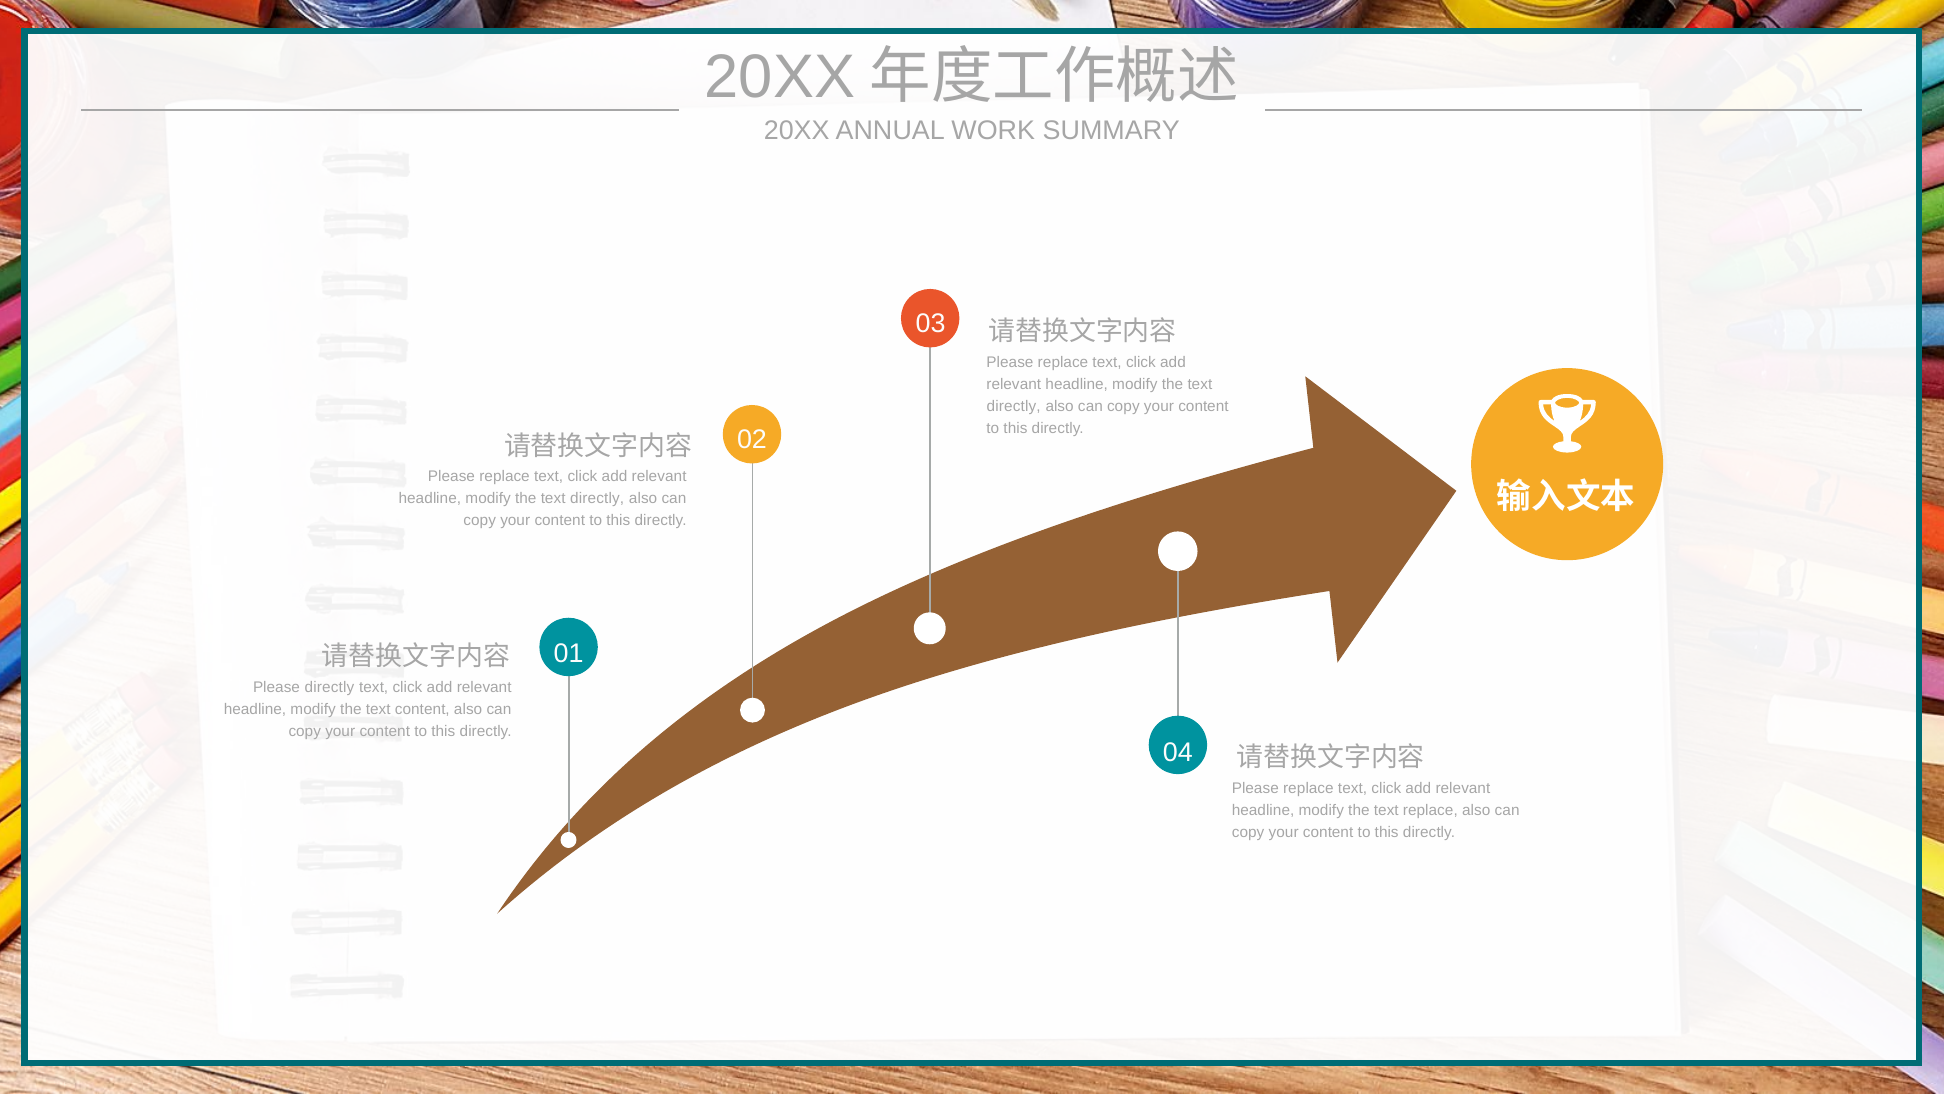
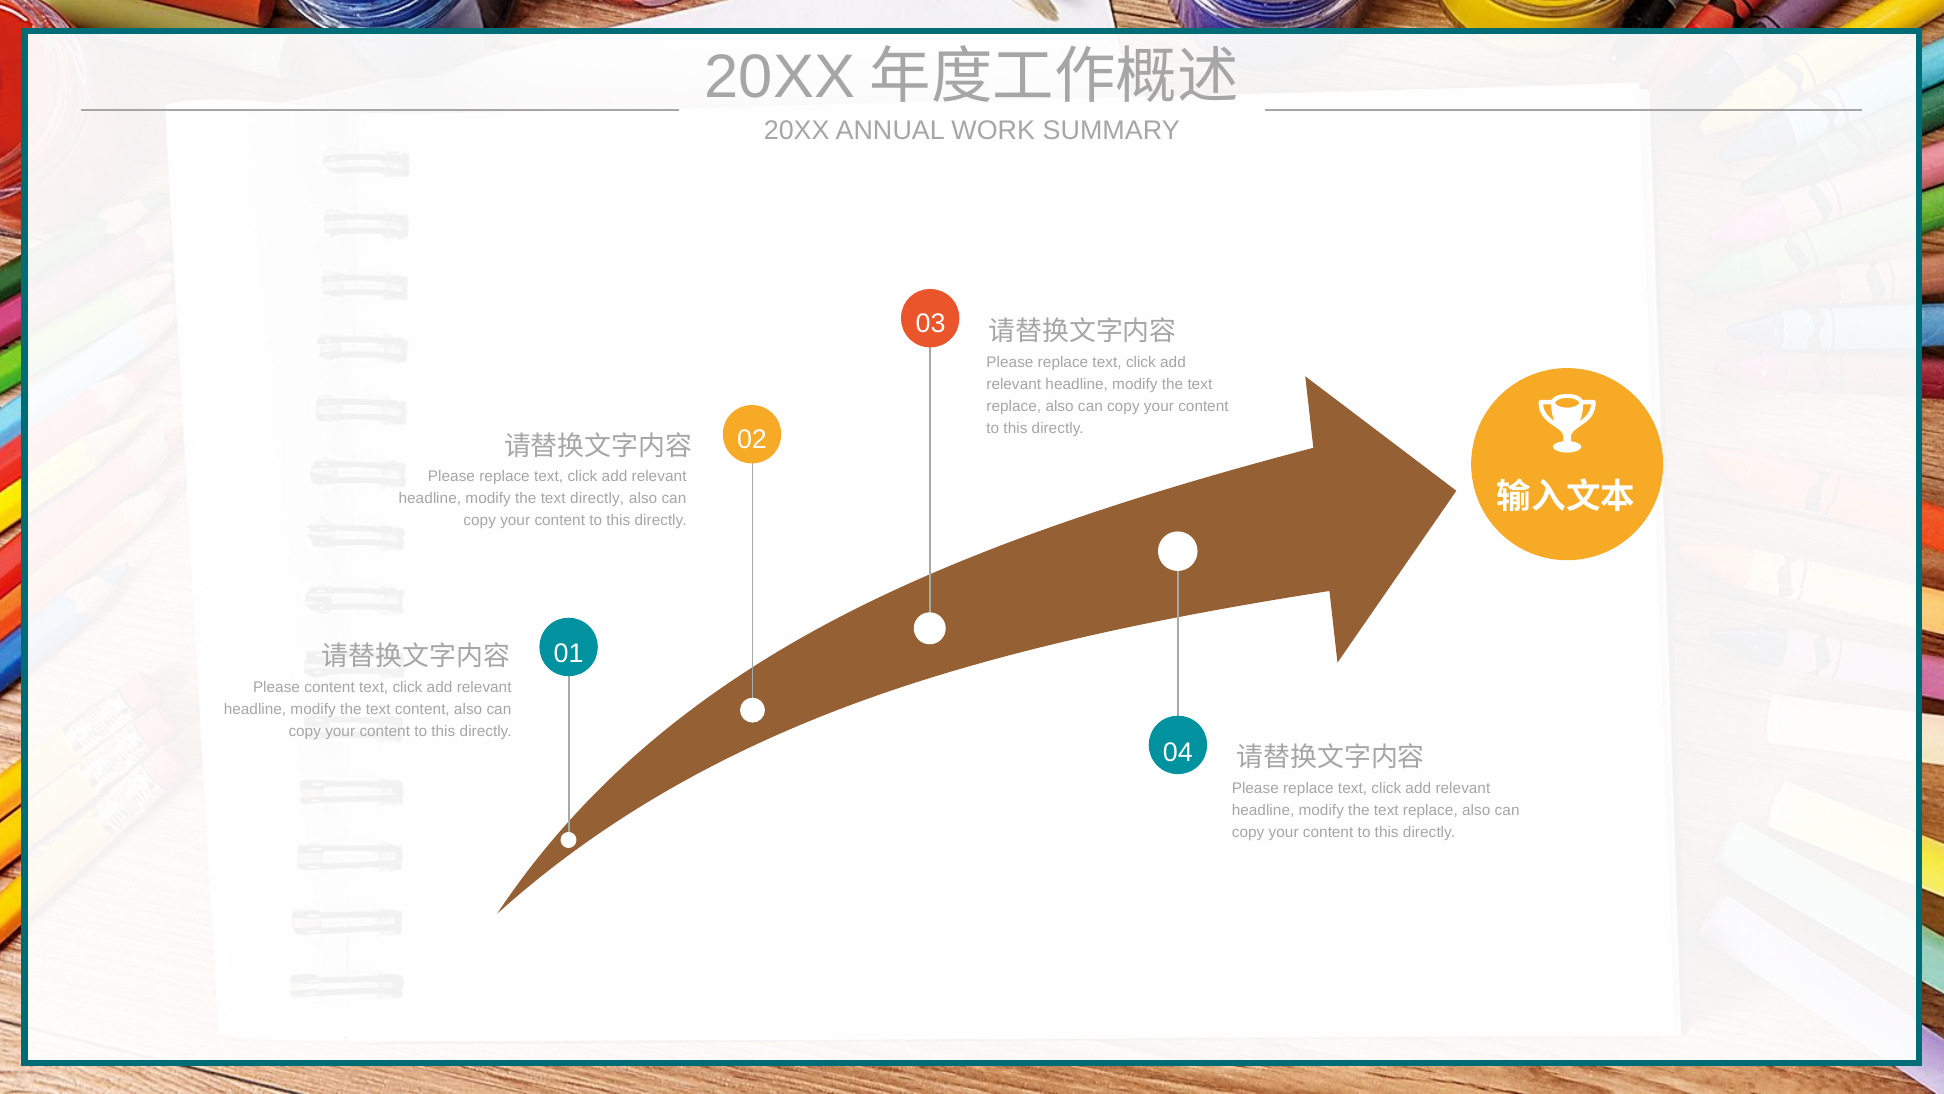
directly at (1014, 406): directly -> replace
Please directly: directly -> content
